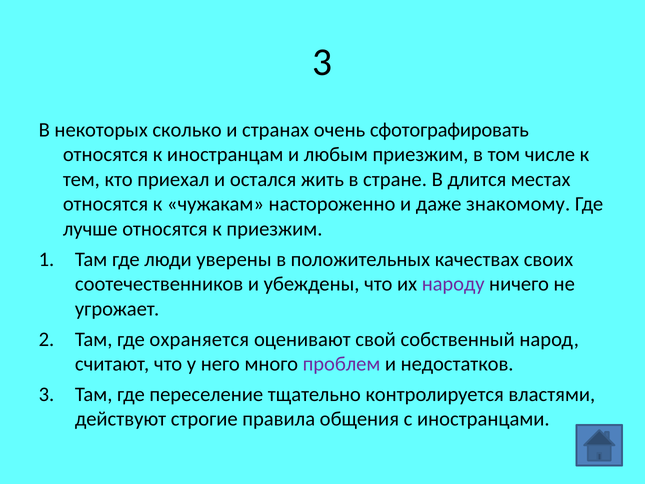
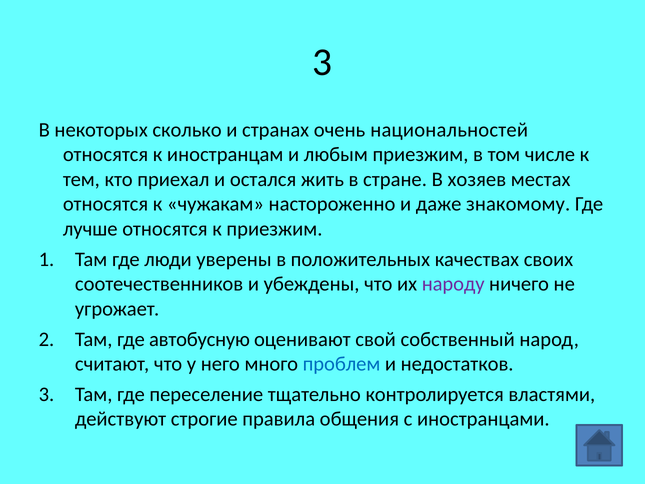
сфотографировать: сфотографировать -> национальностей
длится: длится -> хозяев
охраняется: охраняется -> автобусную
проблем colour: purple -> blue
